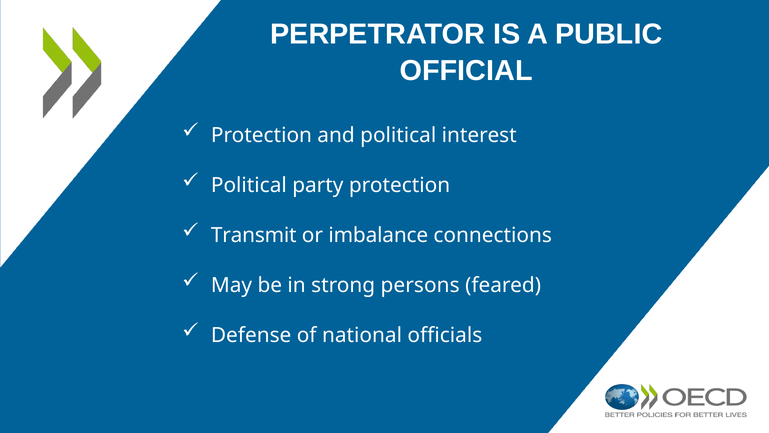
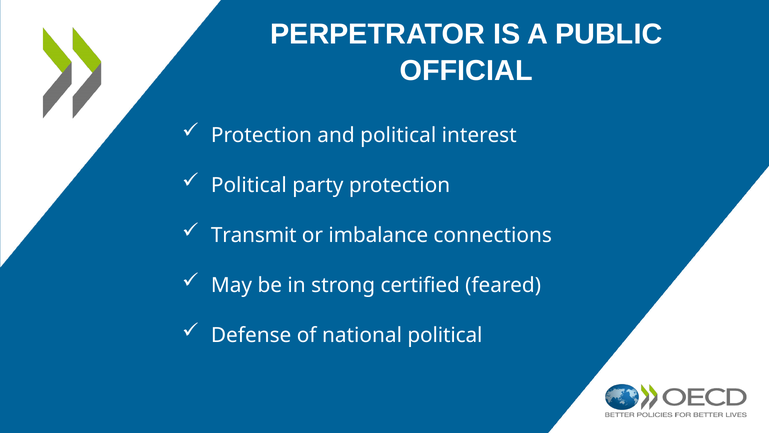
persons: persons -> certified
national officials: officials -> political
